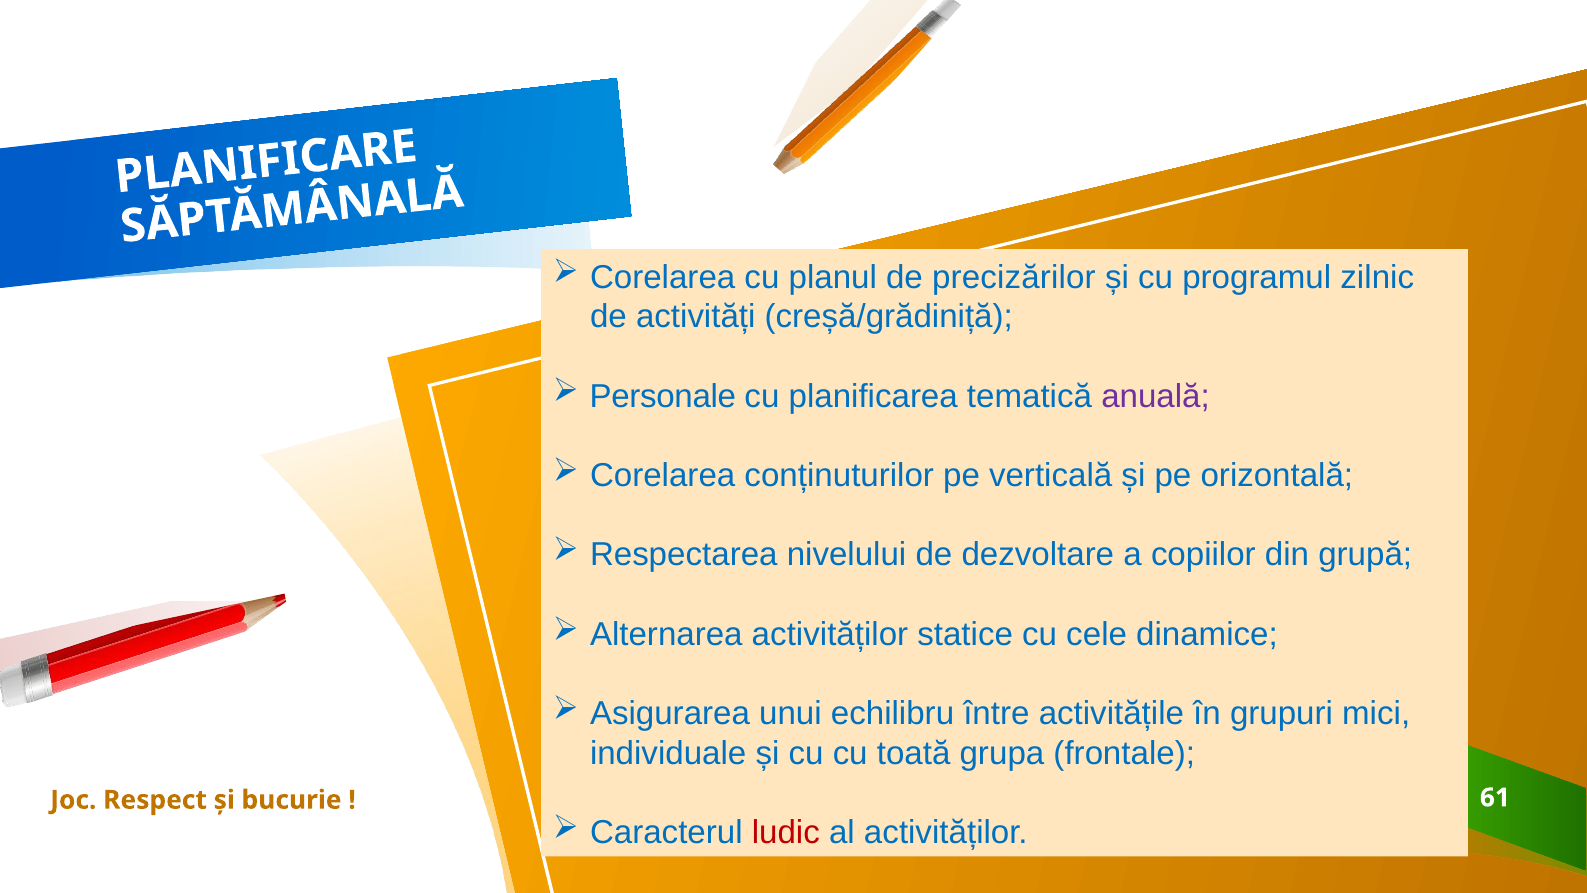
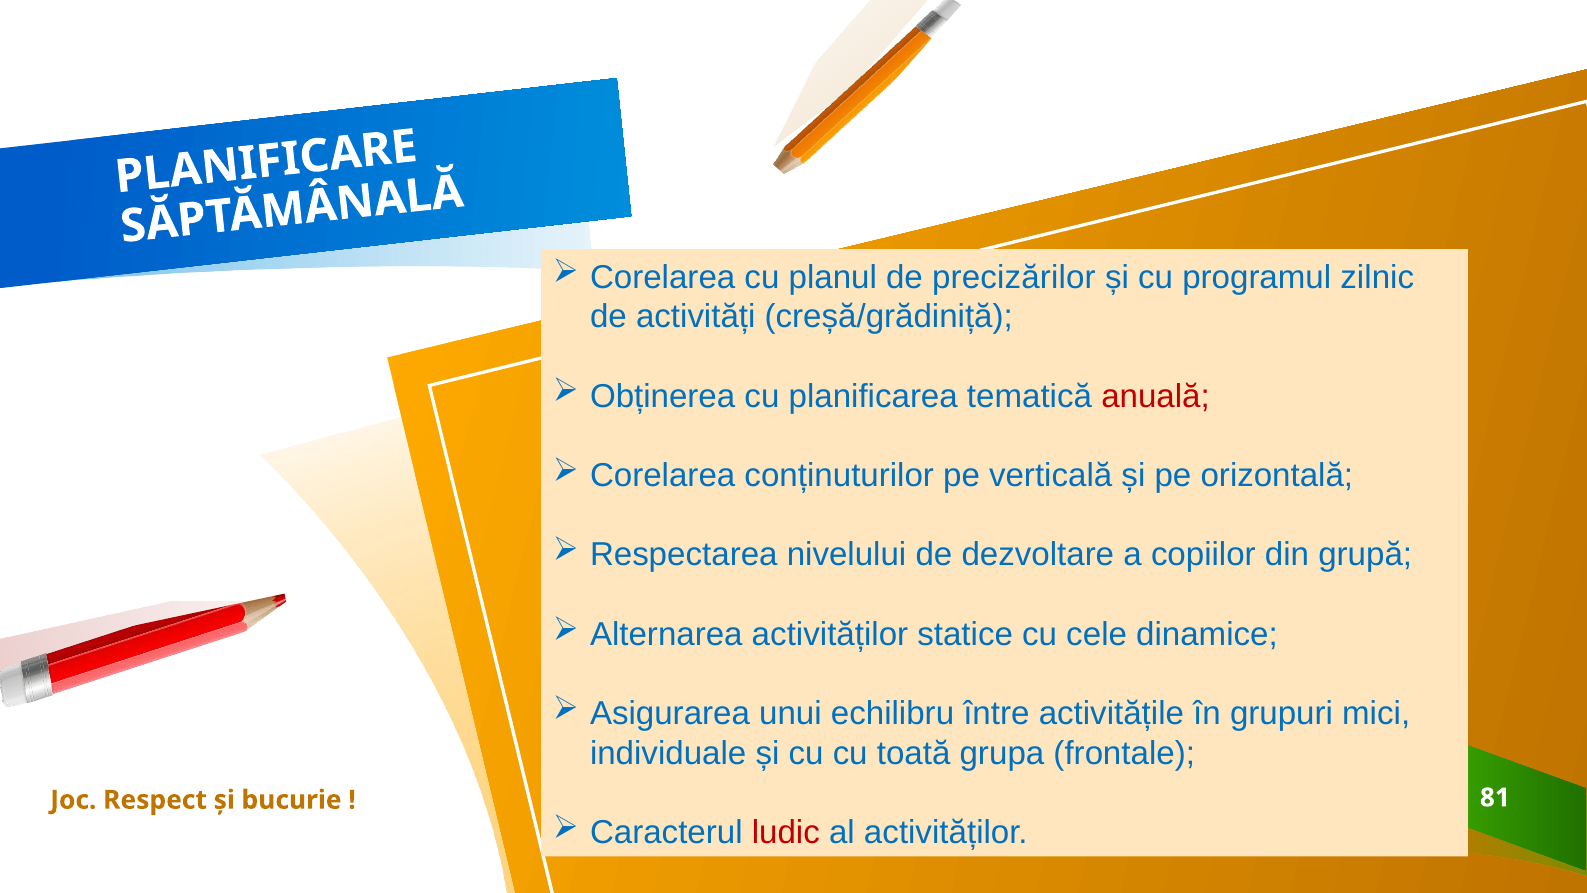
Personale: Personale -> Obținerea
anuală colour: purple -> red
61: 61 -> 81
